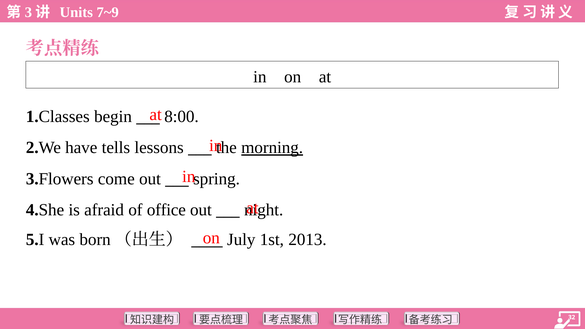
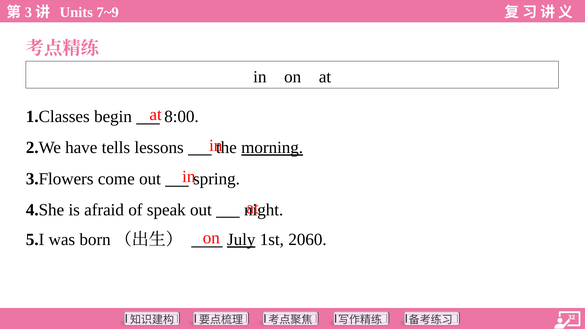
office: office -> speak
July underline: none -> present
2013: 2013 -> 2060
